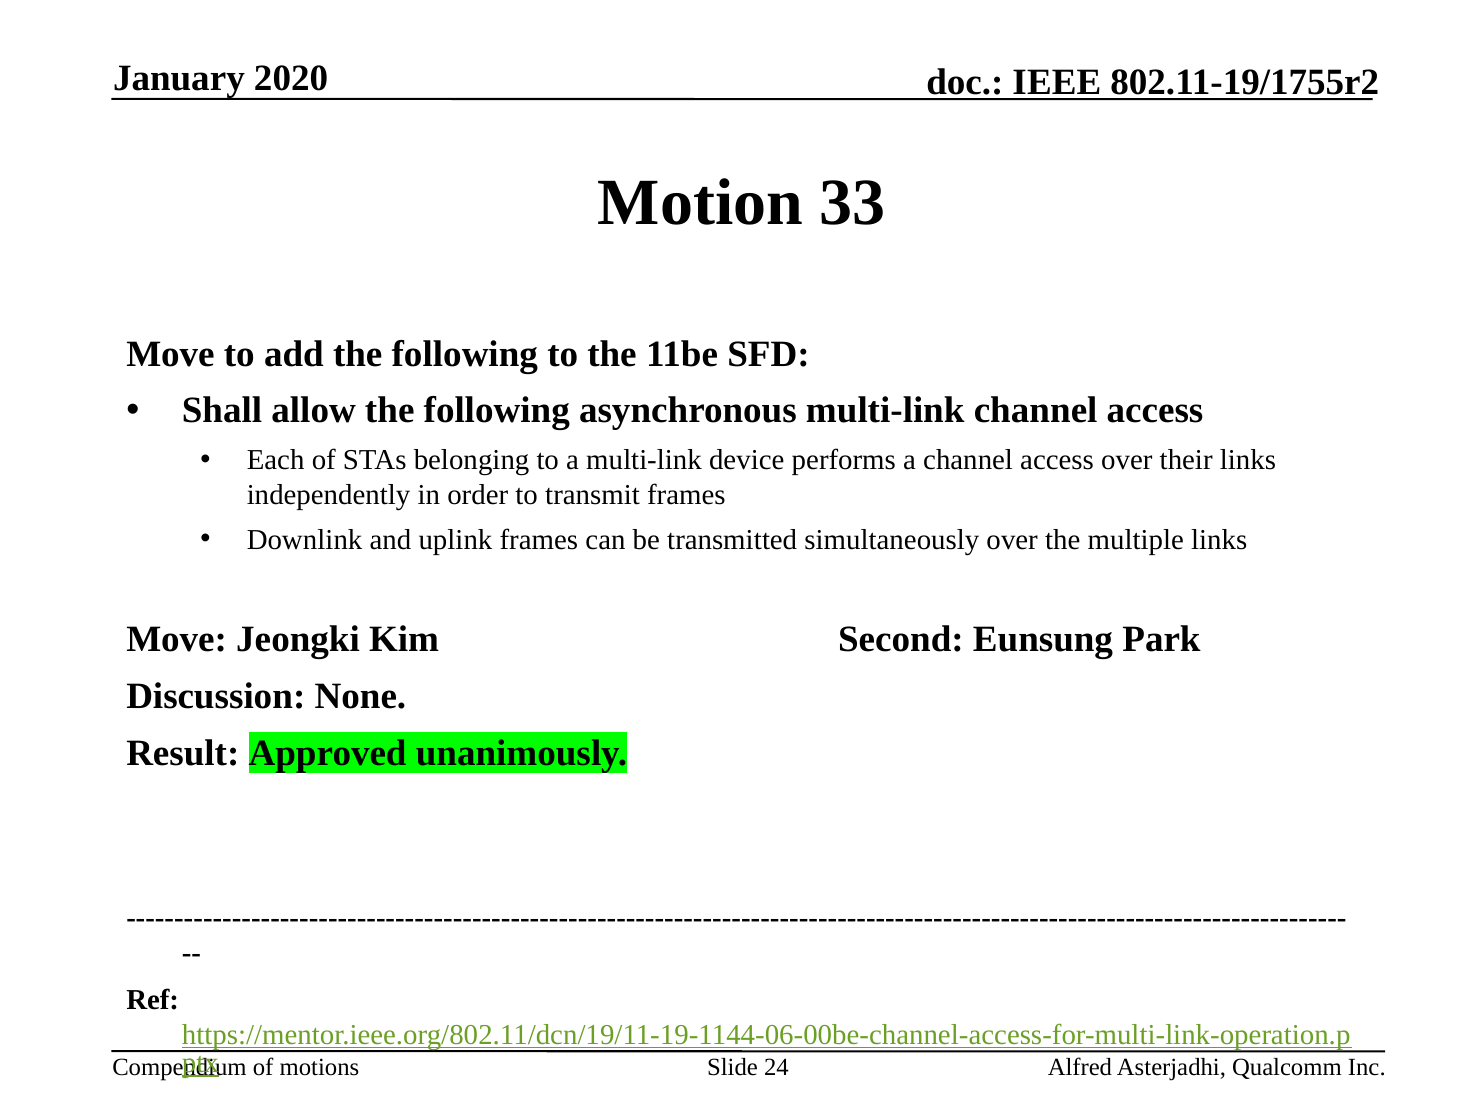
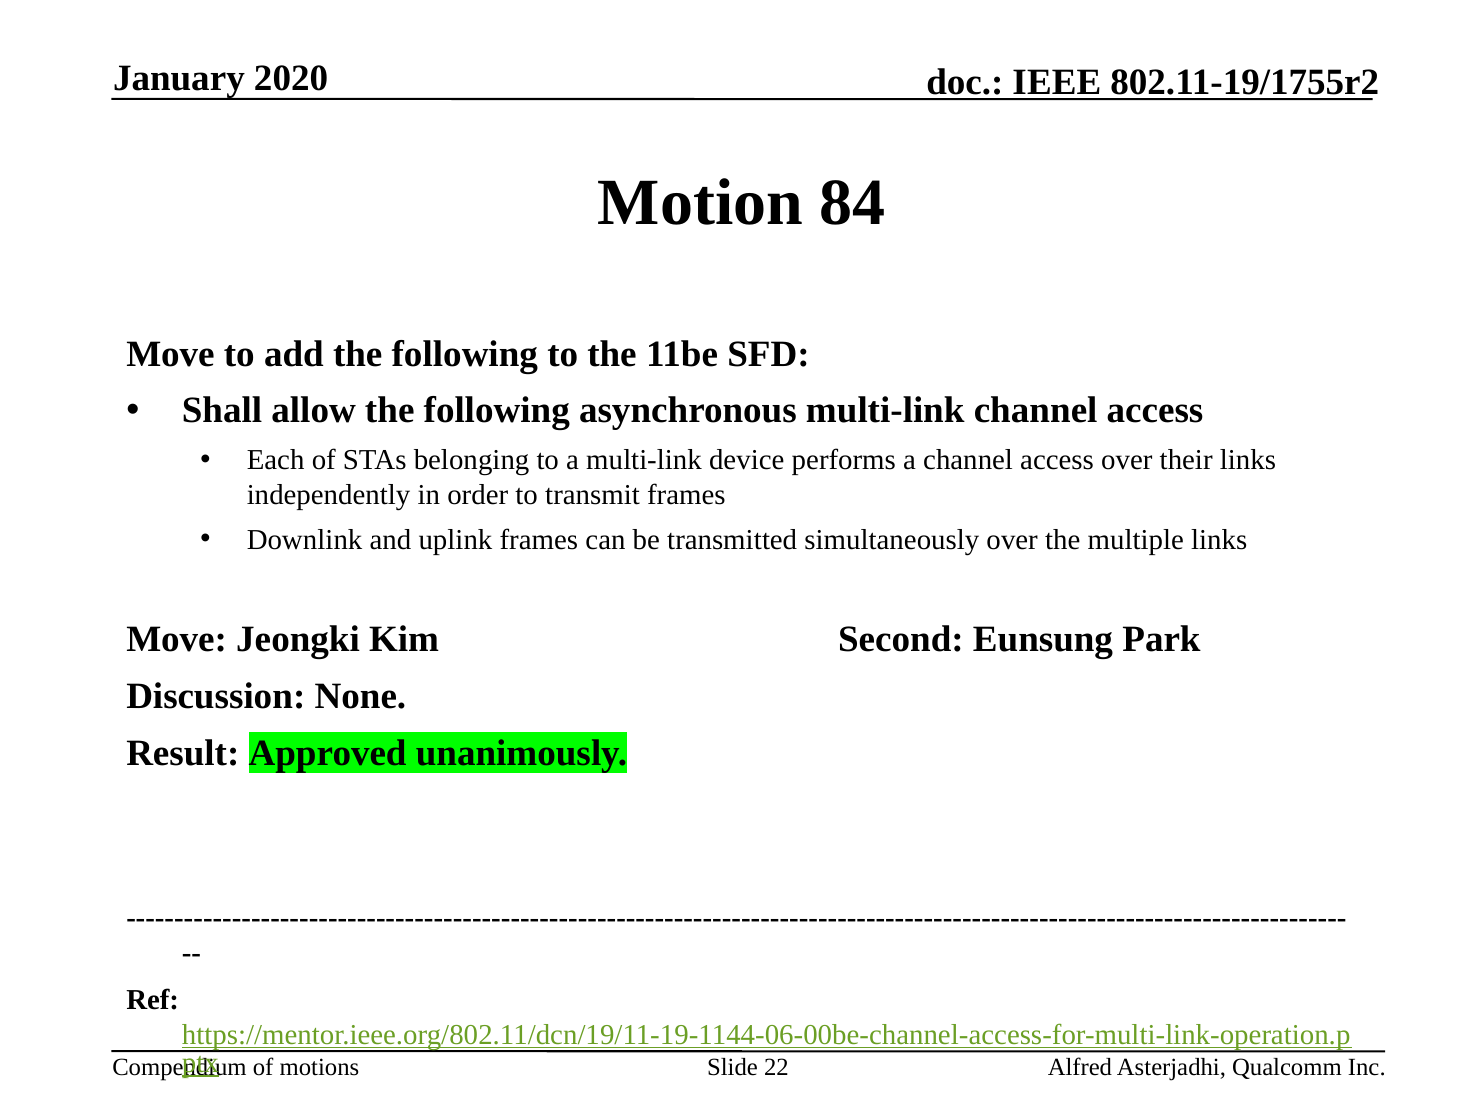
33: 33 -> 84
24: 24 -> 22
